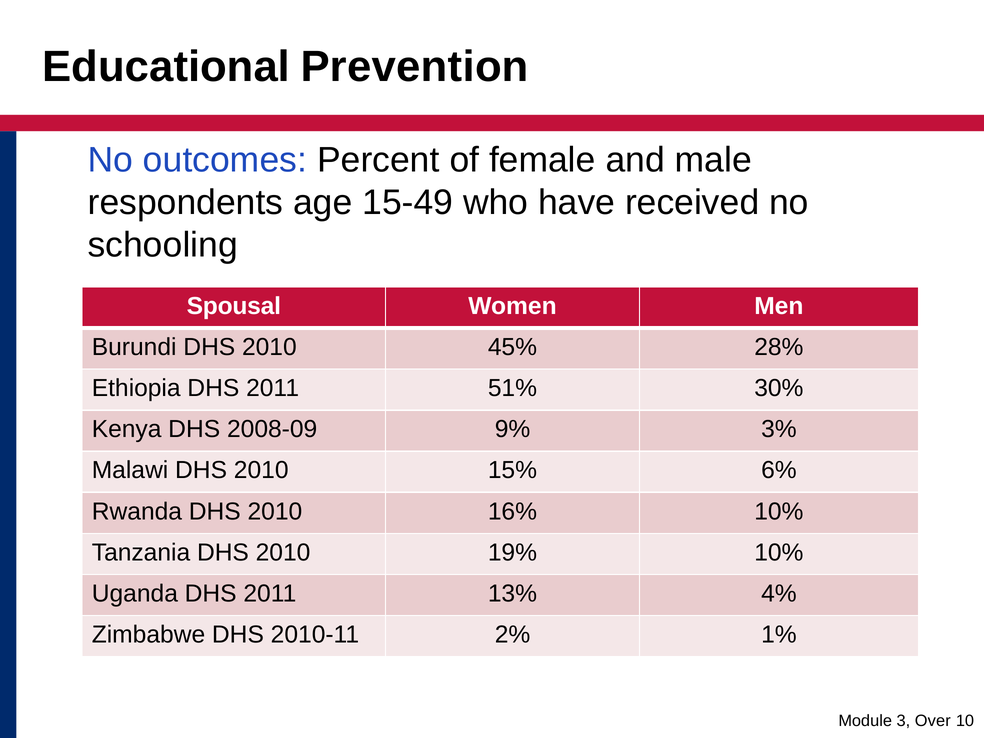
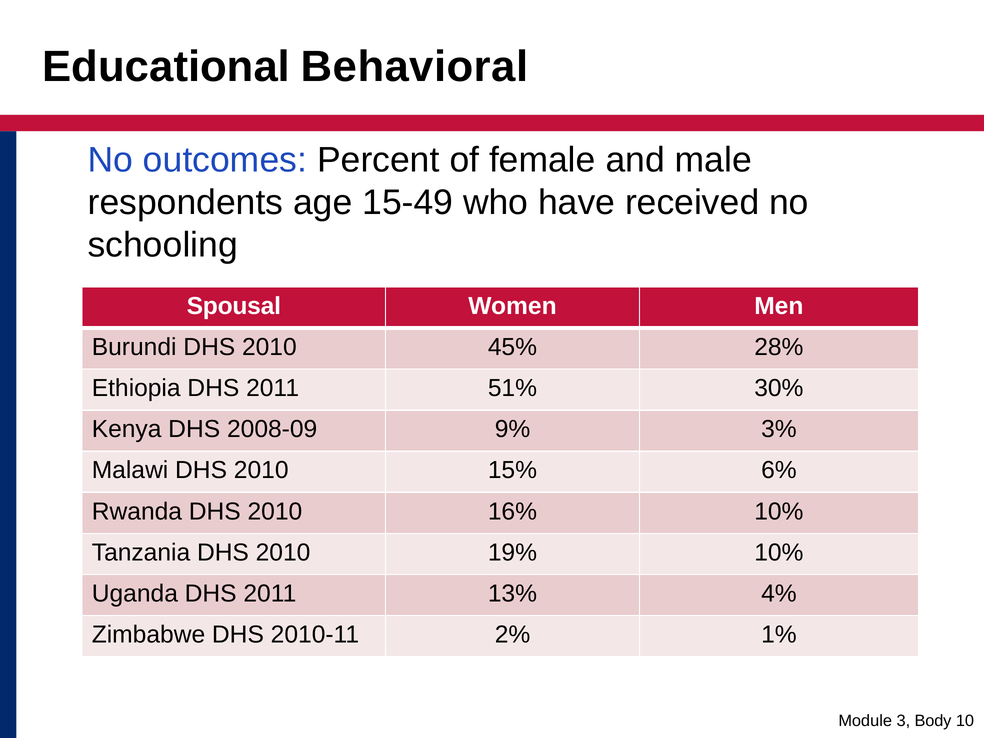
Prevention: Prevention -> Behavioral
Over: Over -> Body
